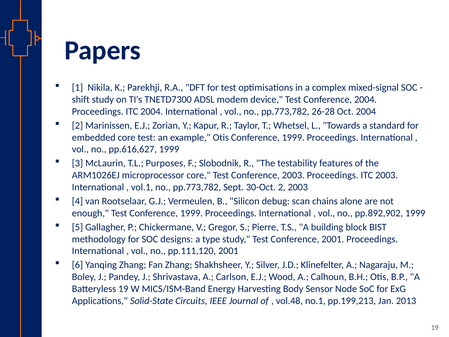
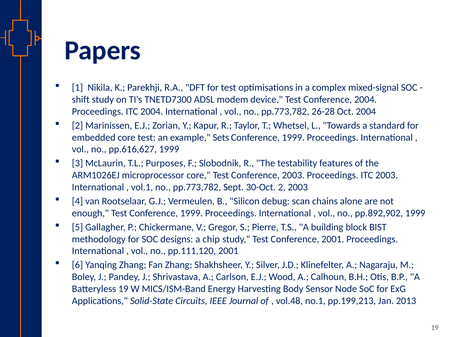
example Otis: Otis -> Sets
type: type -> chip
